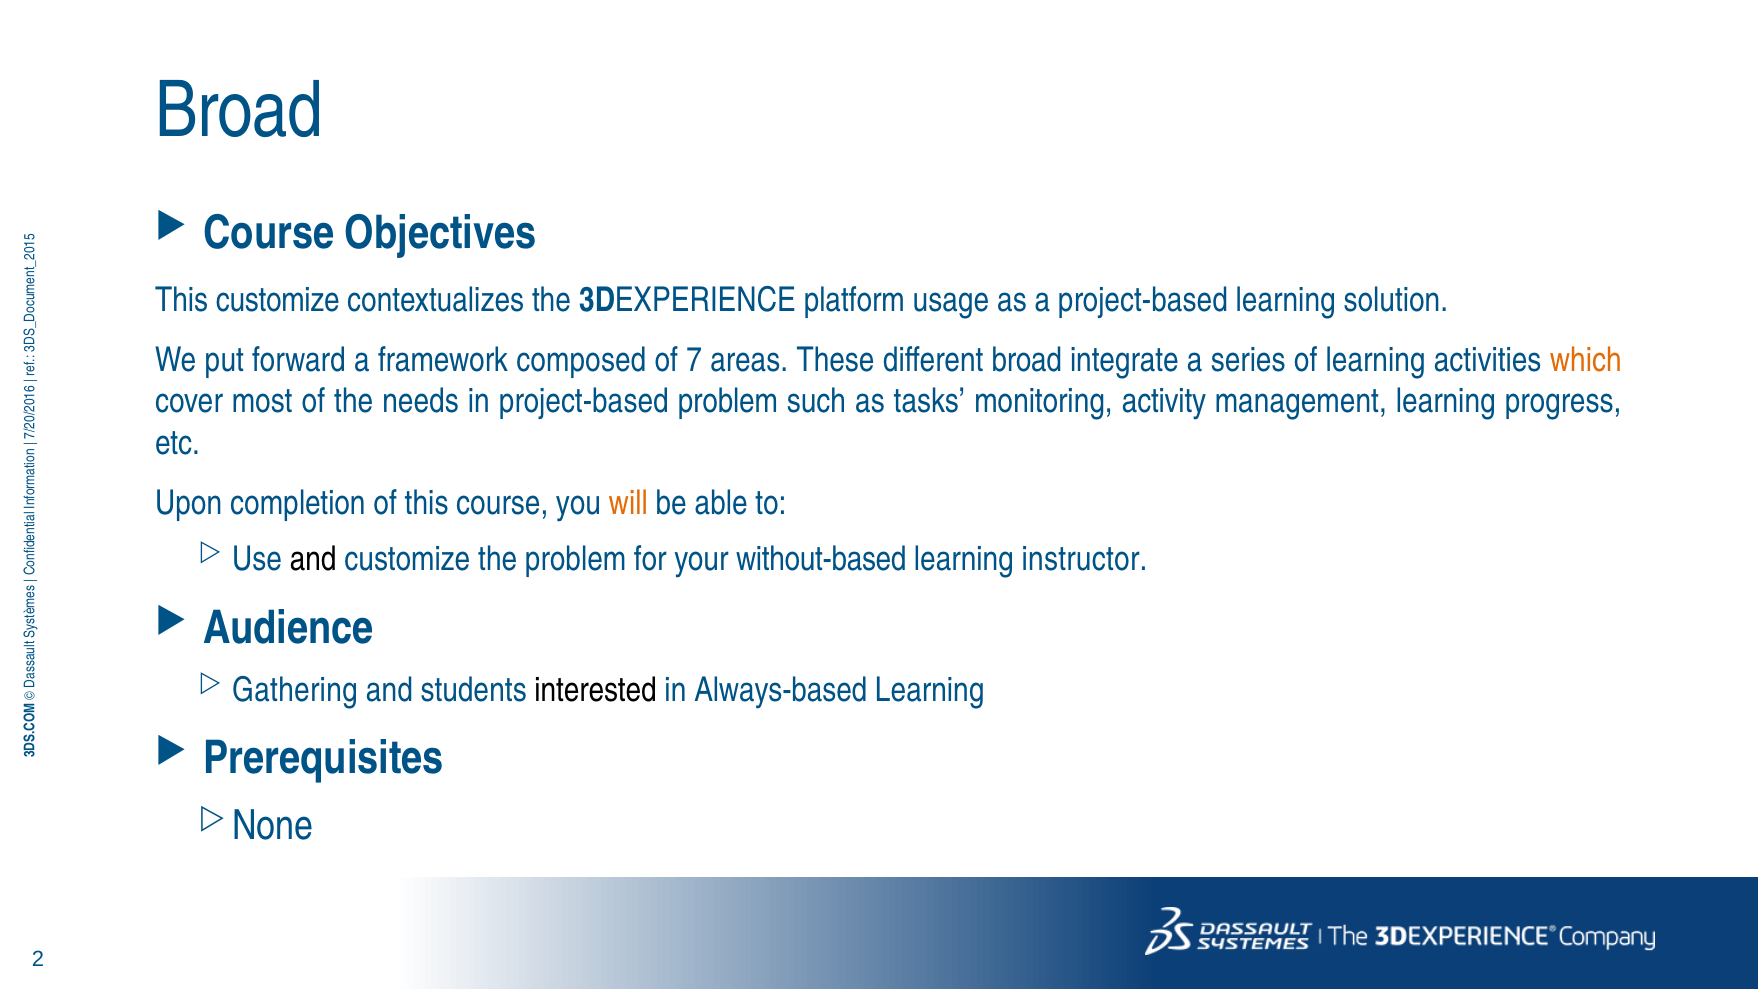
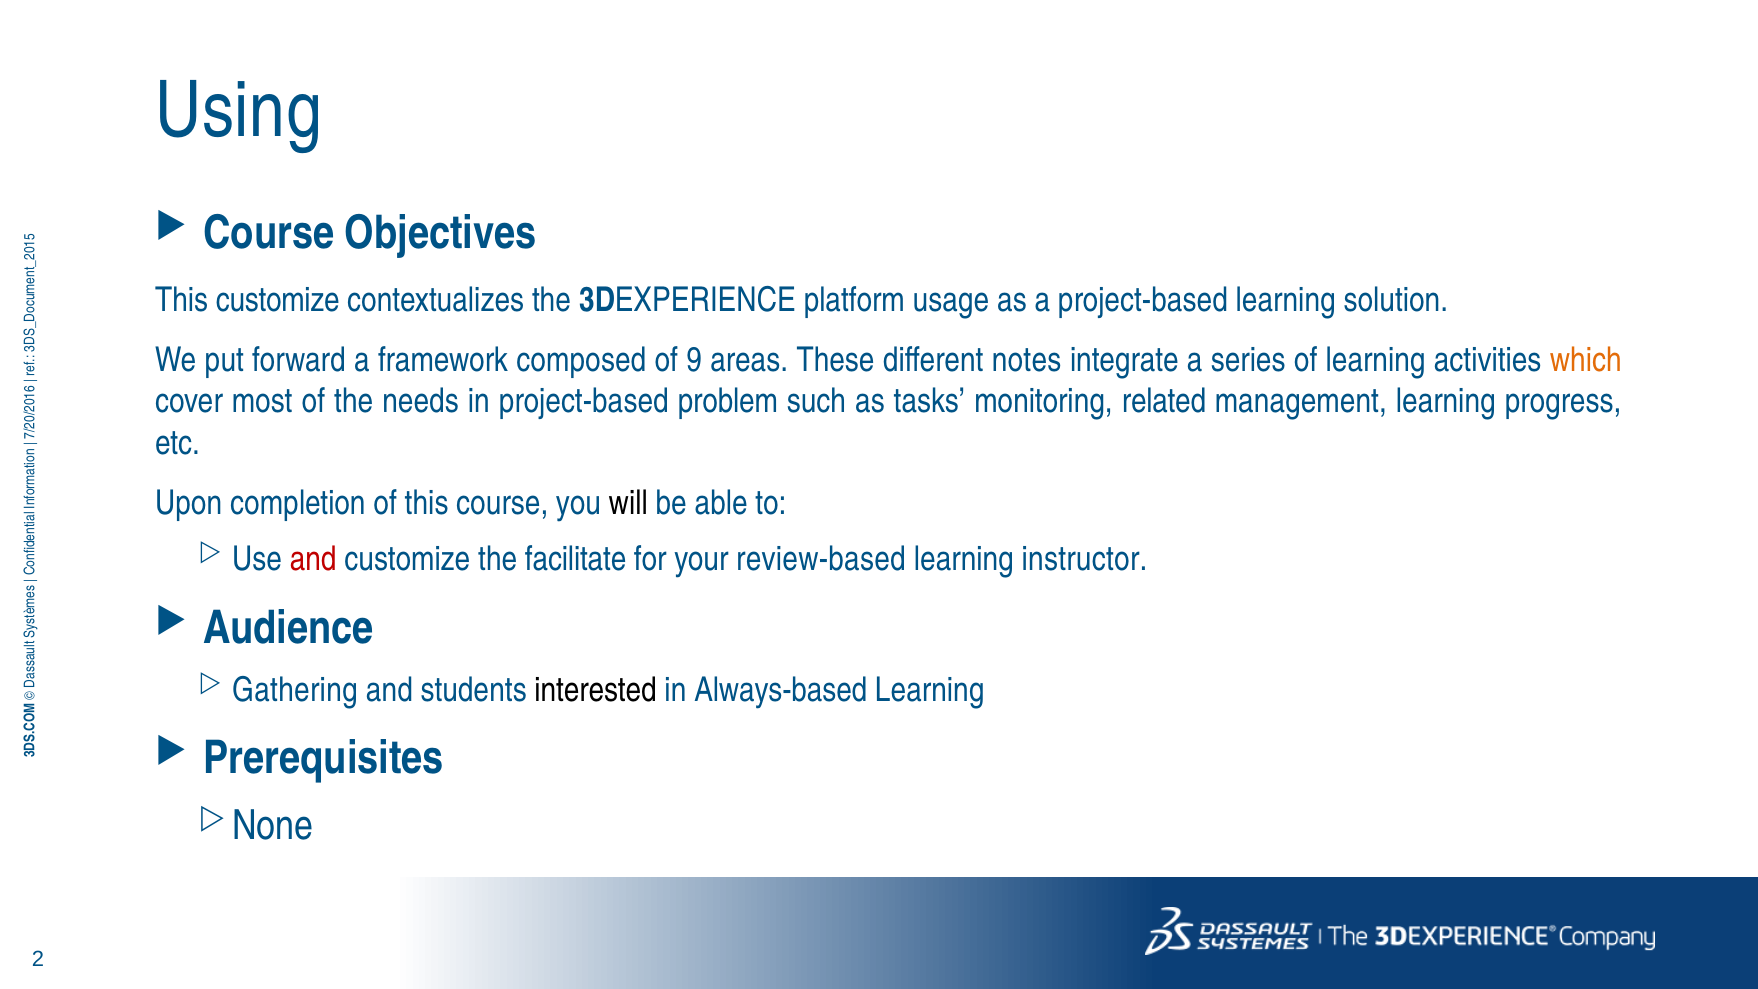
Broad at (239, 111): Broad -> Using
7: 7 -> 9
different broad: broad -> notes
activity: activity -> related
will colour: orange -> black
and at (313, 559) colour: black -> red
the problem: problem -> facilitate
without-based: without-based -> review-based
